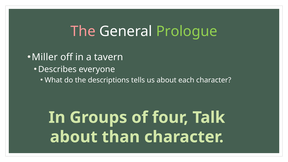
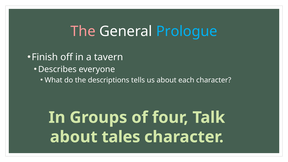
Prologue colour: light green -> light blue
Miller: Miller -> Finish
than: than -> tales
